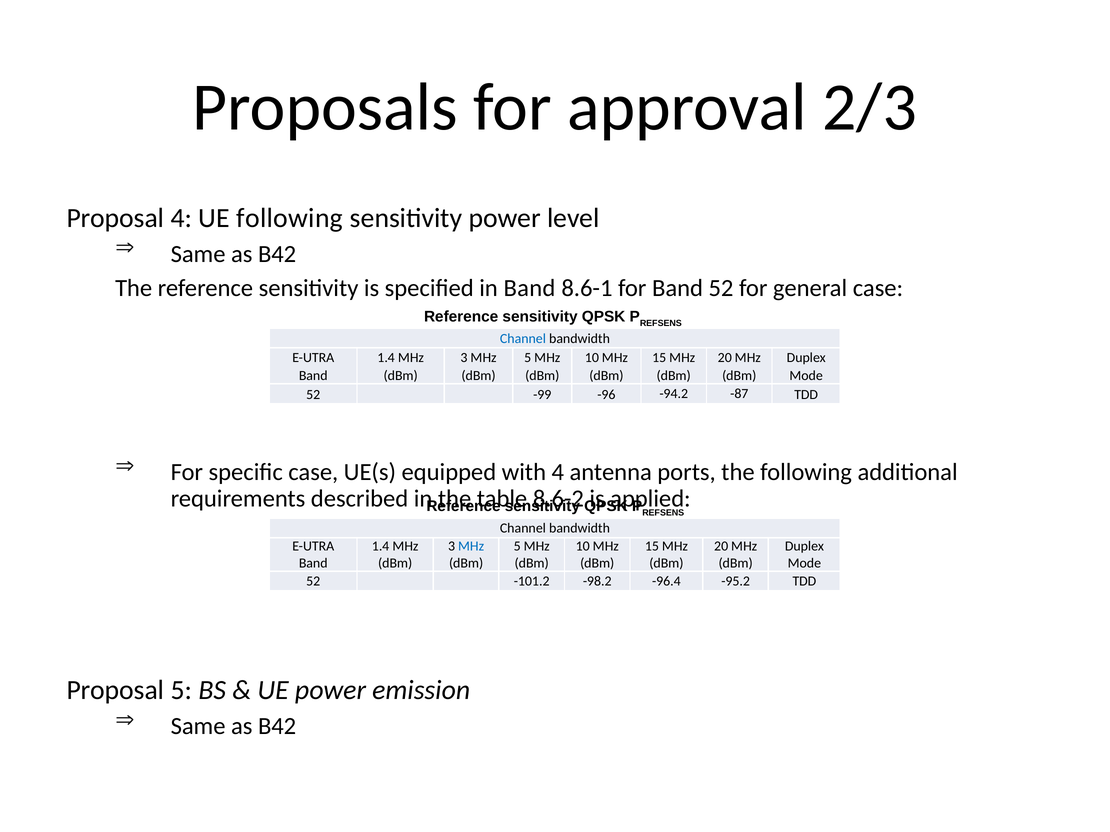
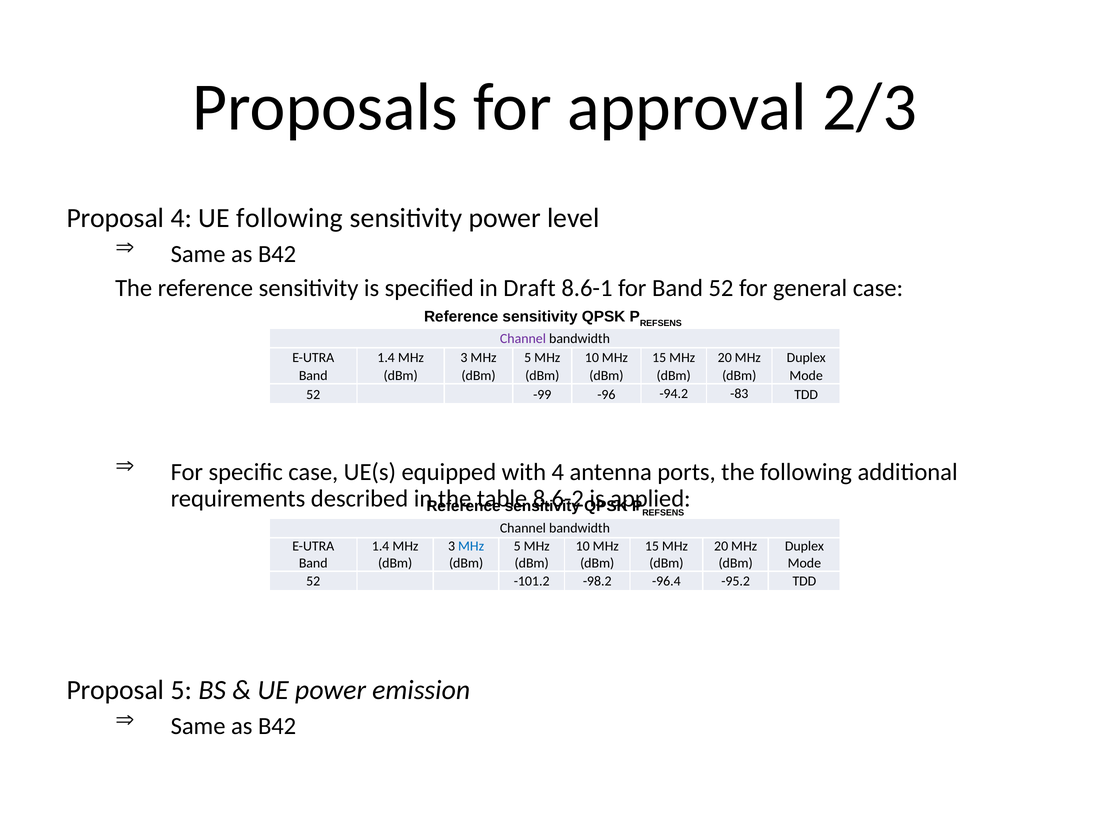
in Band: Band -> Draft
Channel at (523, 339) colour: blue -> purple
-87: -87 -> -83
